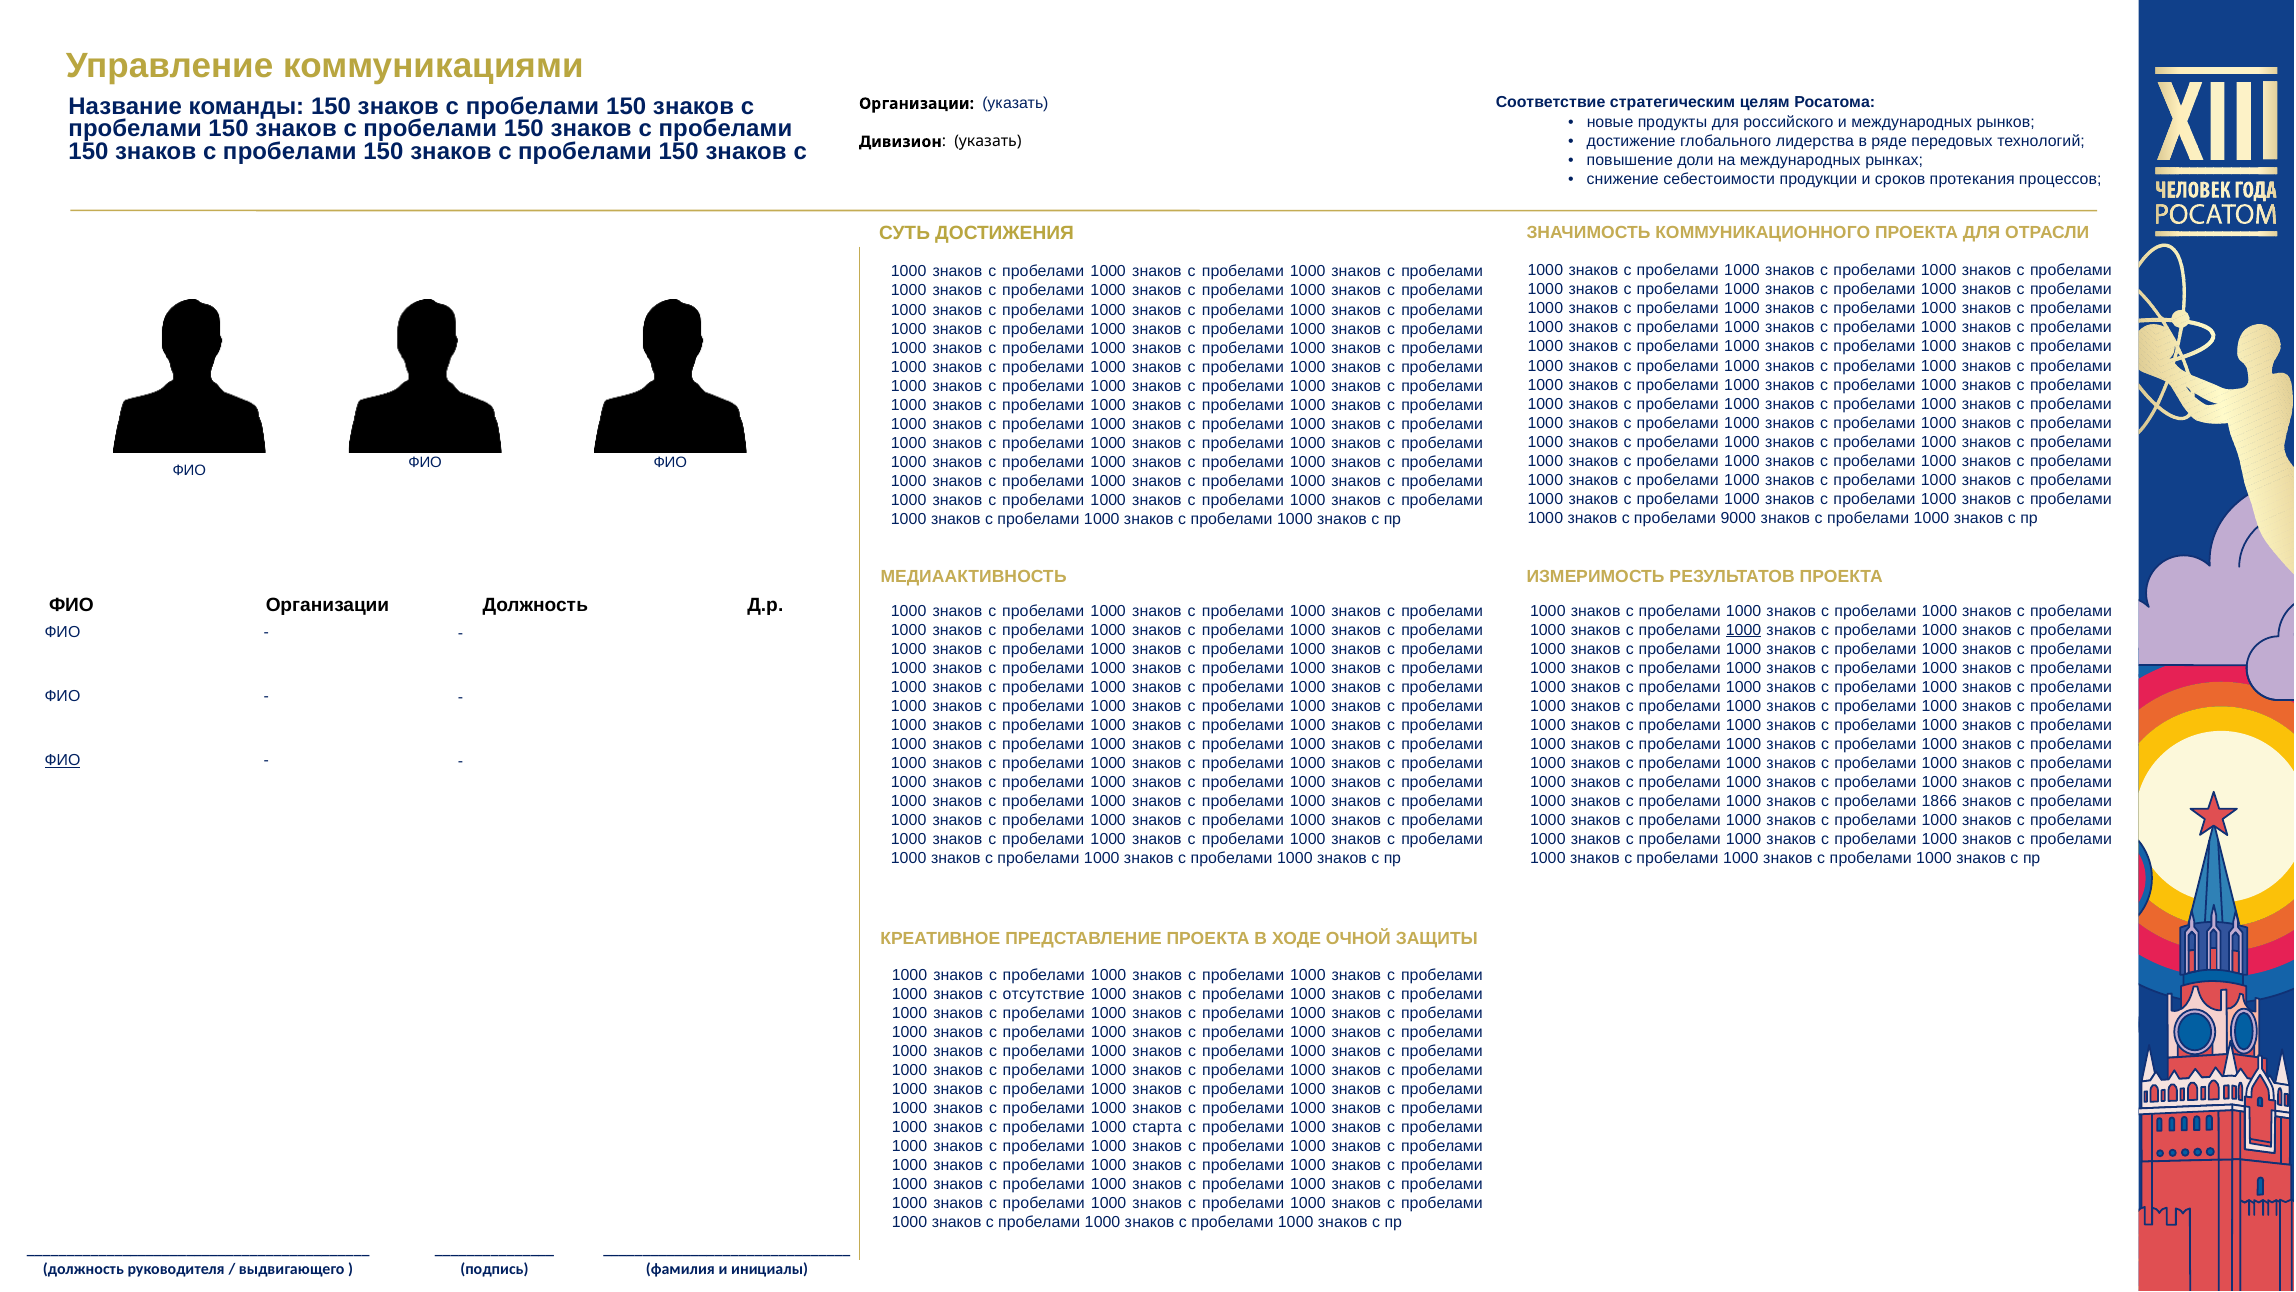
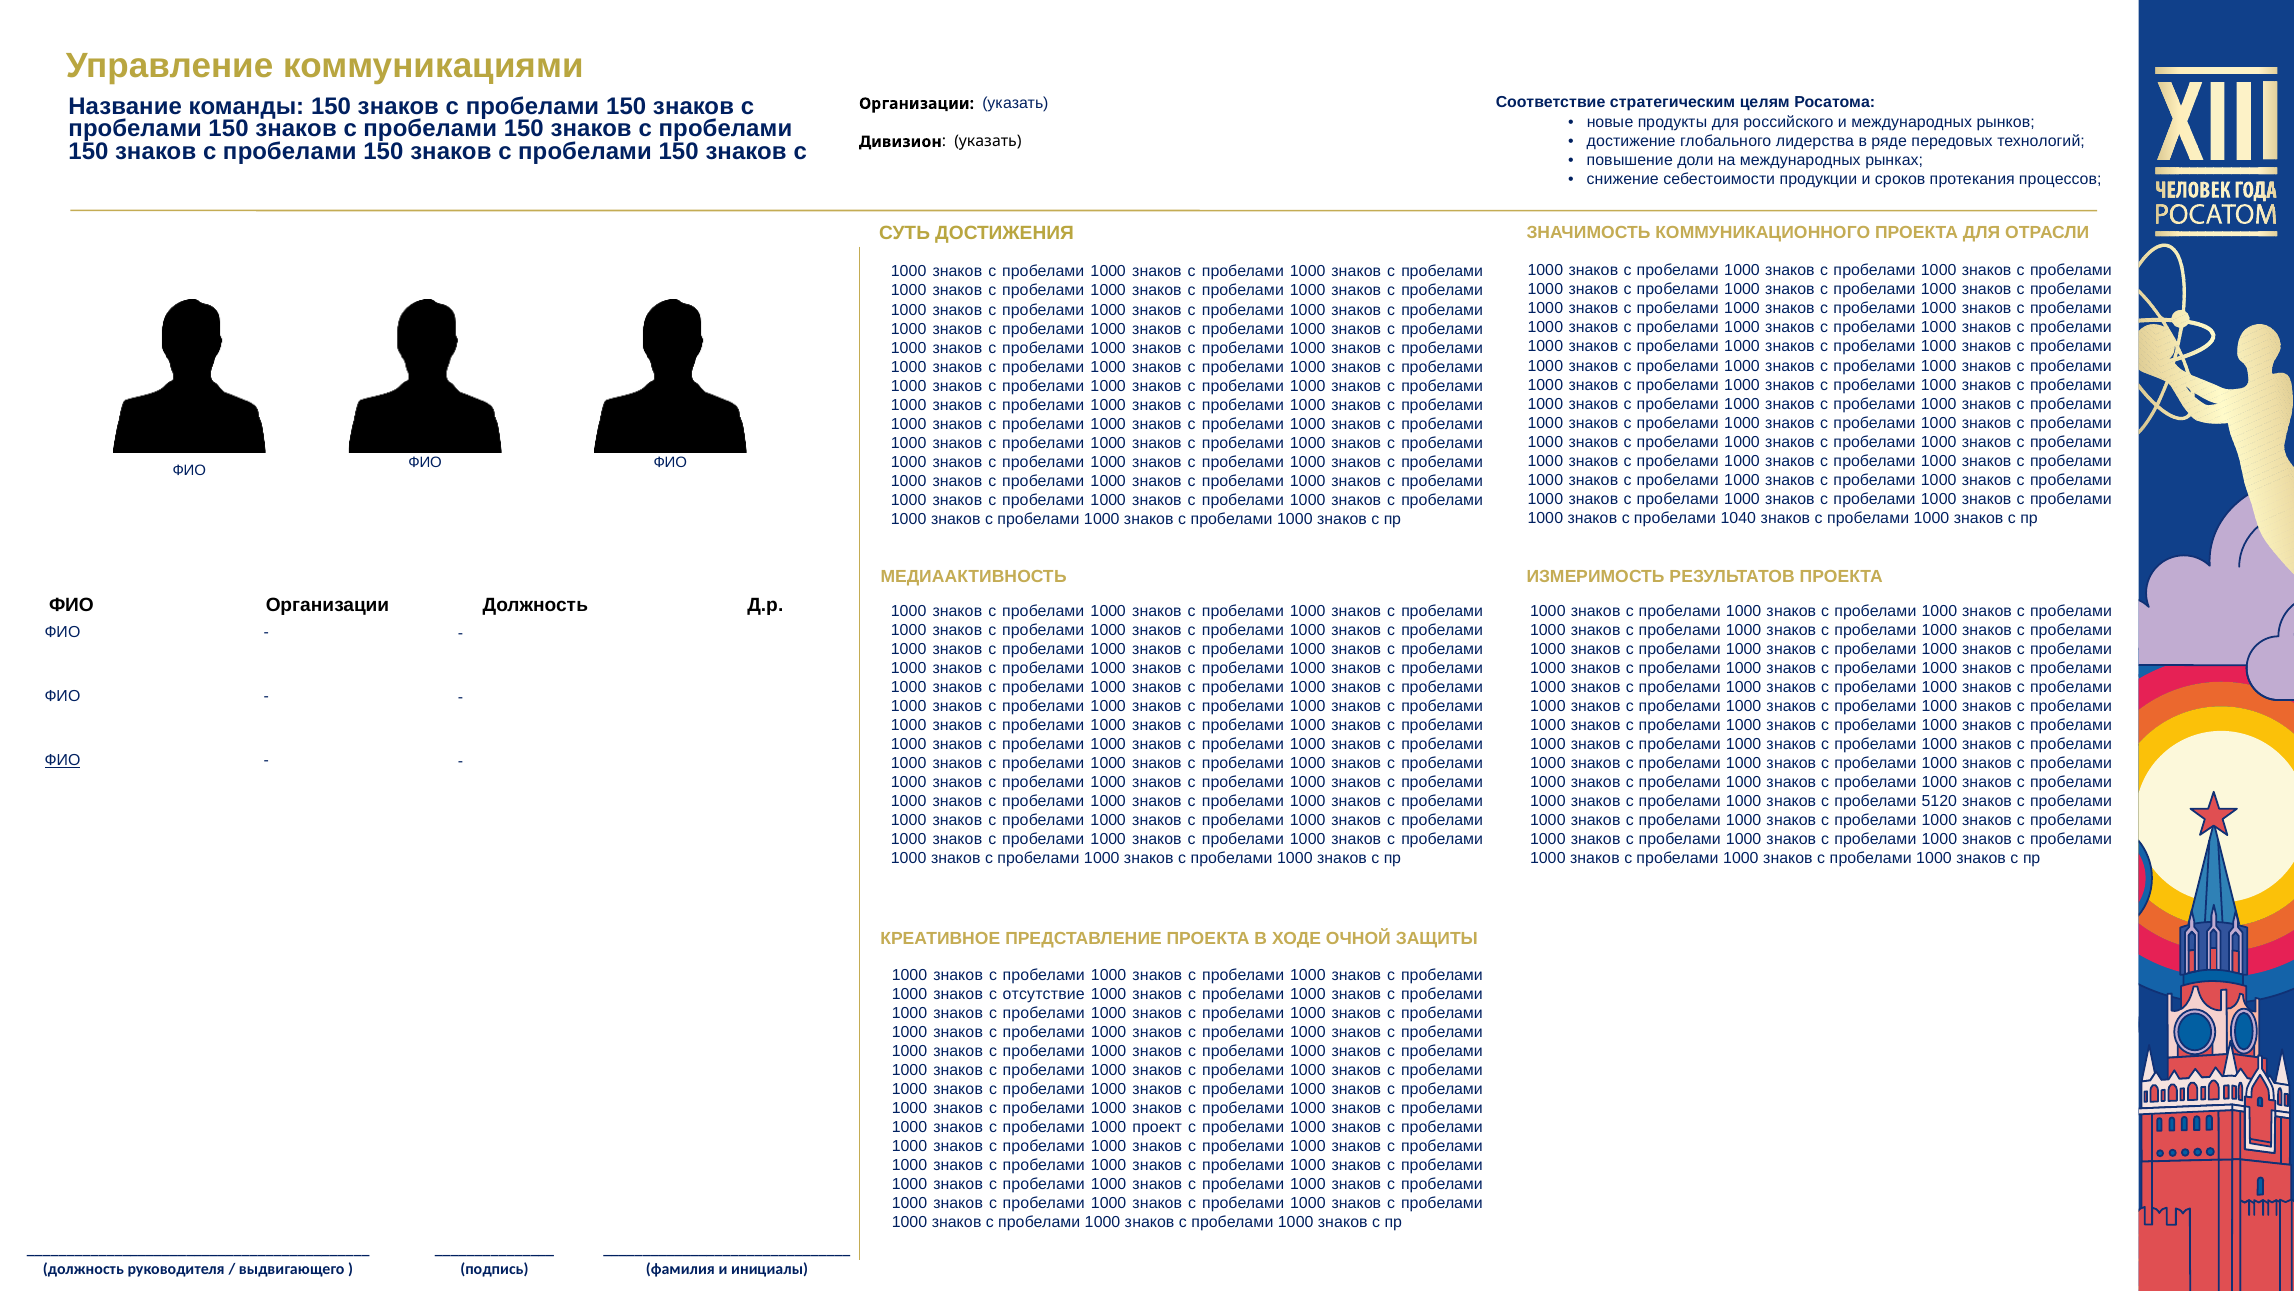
9000: 9000 -> 1040
1000 at (1744, 630) underline: present -> none
1866: 1866 -> 5120
старта: старта -> проект
